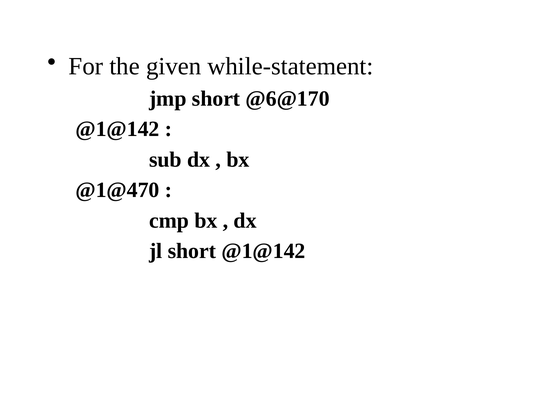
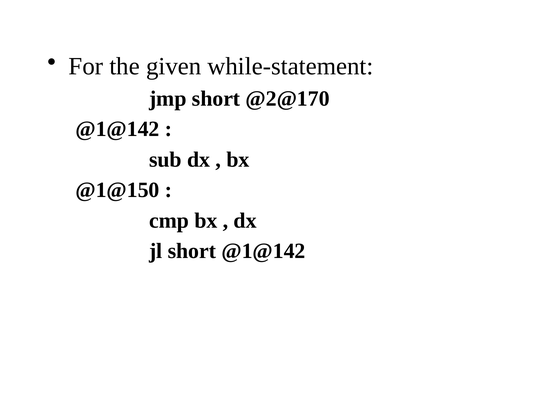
@6@170: @6@170 -> @2@170
@1@470: @1@470 -> @1@150
